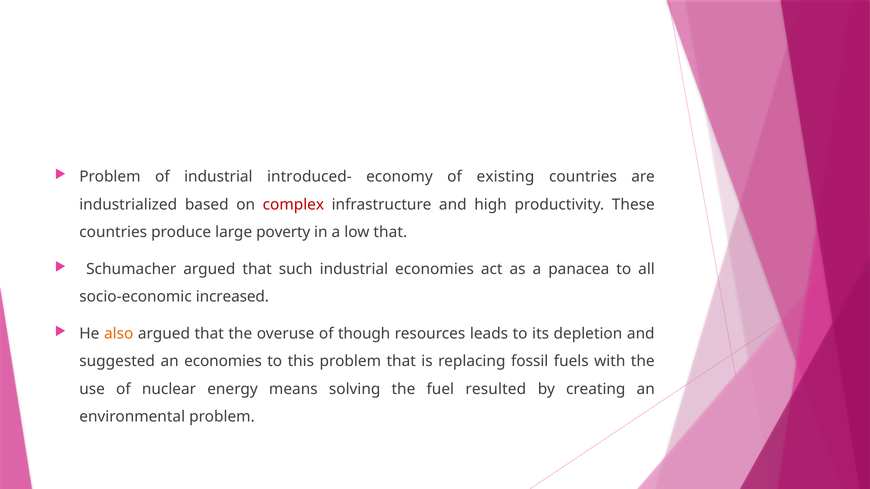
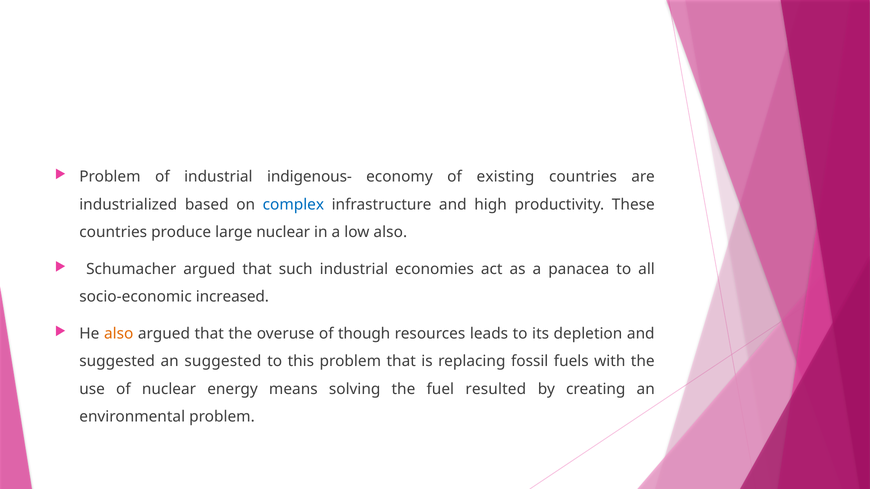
introduced-: introduced- -> indigenous-
complex colour: red -> blue
large poverty: poverty -> nuclear
low that: that -> also
an economies: economies -> suggested
